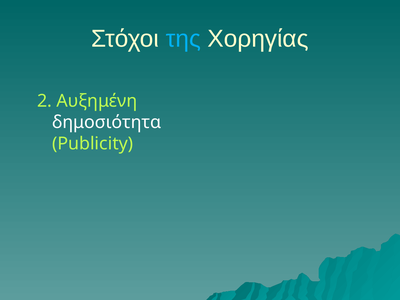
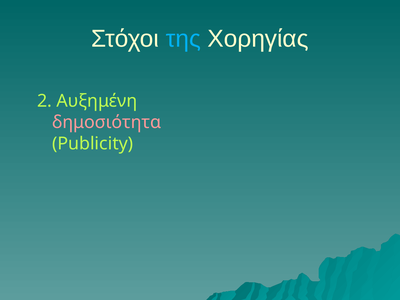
δημοσιότητα colour: white -> pink
